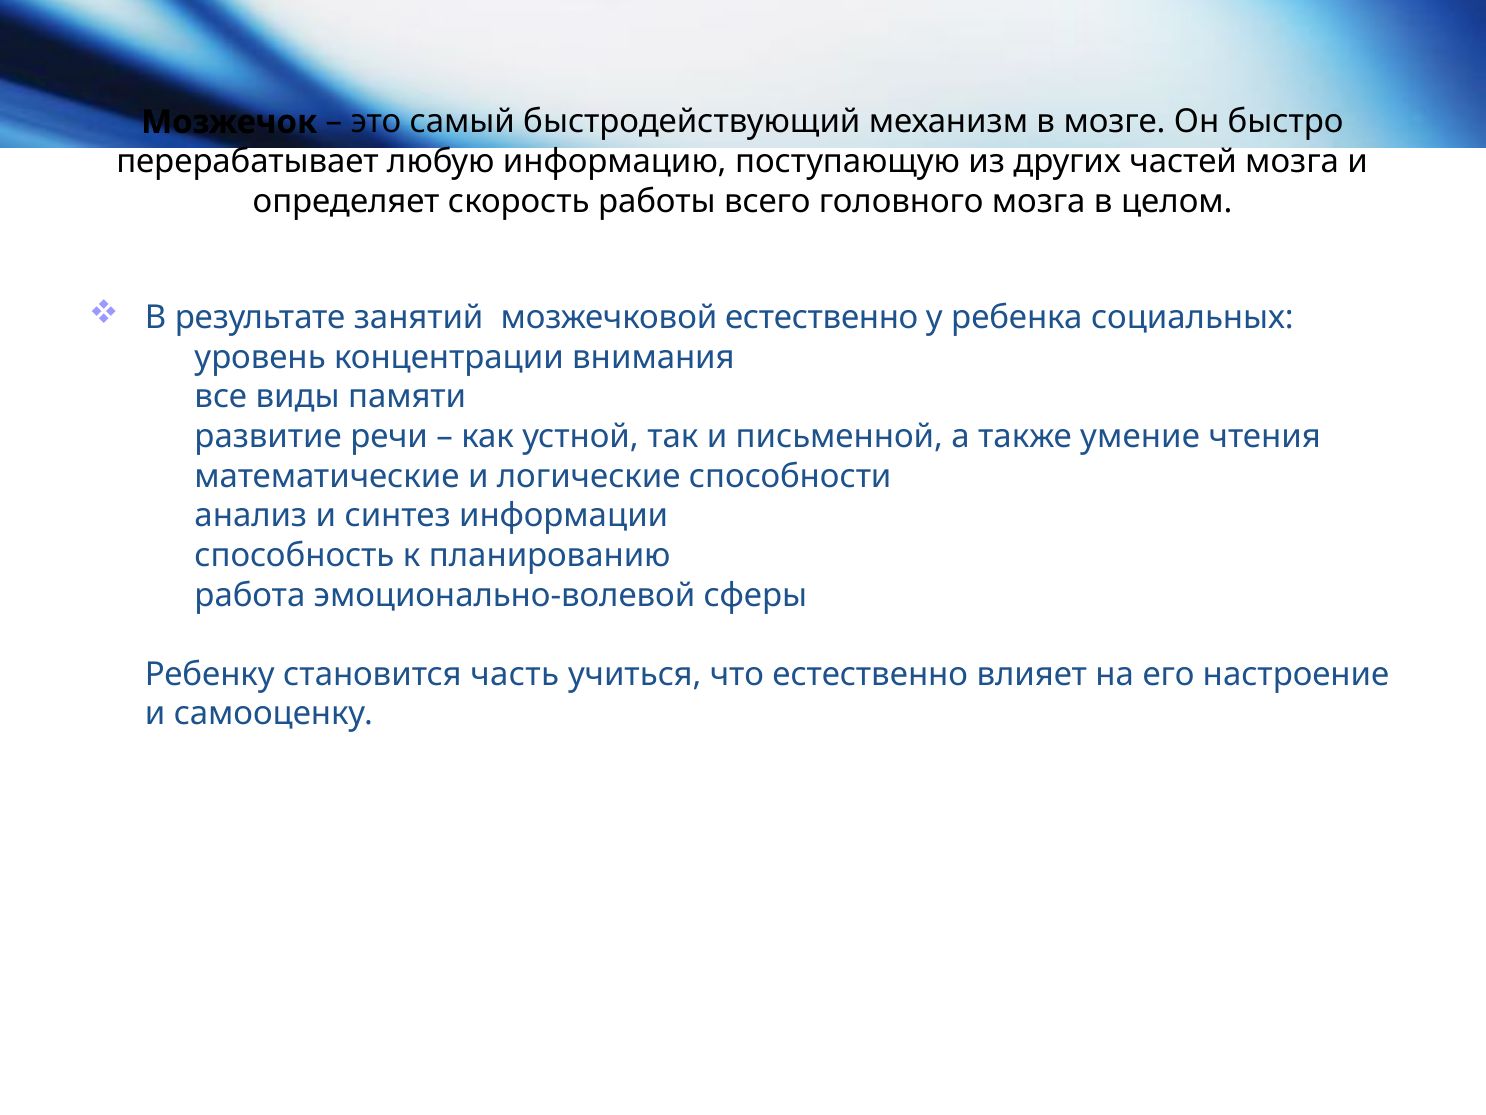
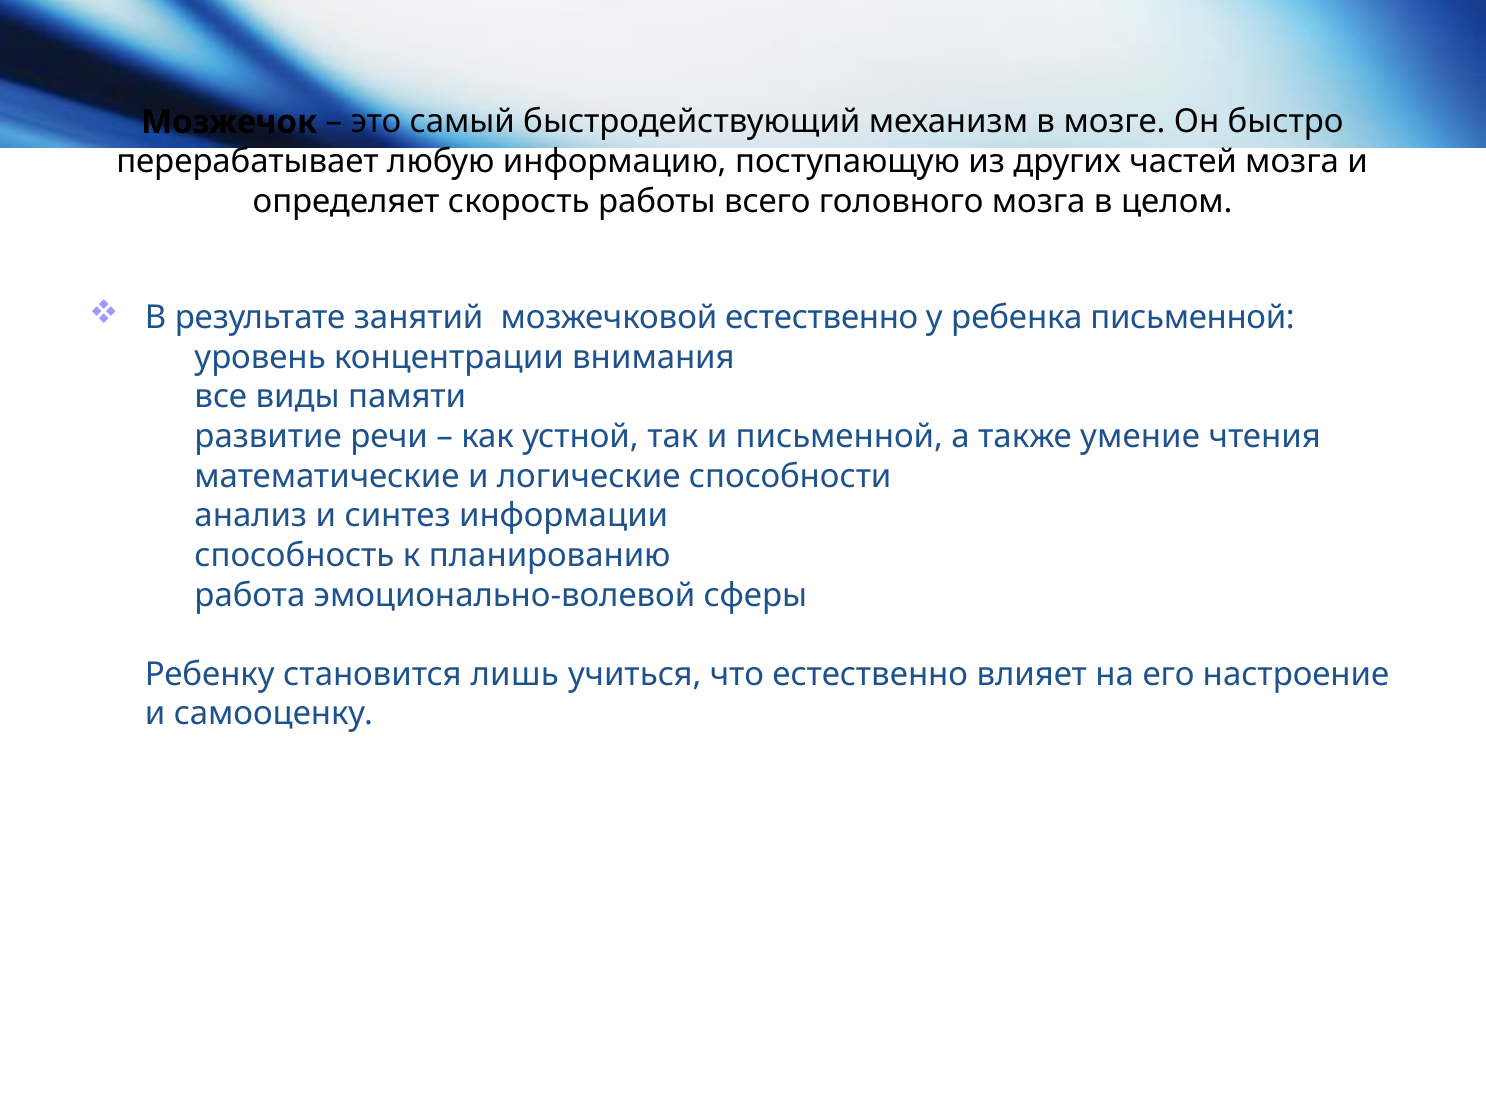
ребенка социальных: социальных -> письменной
часть: часть -> лишь
